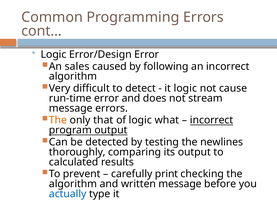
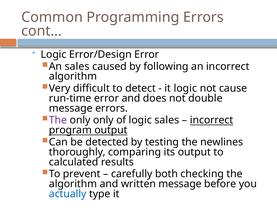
stream: stream -> double
The at (58, 120) colour: orange -> purple
only that: that -> only
logic what: what -> sales
print: print -> both
